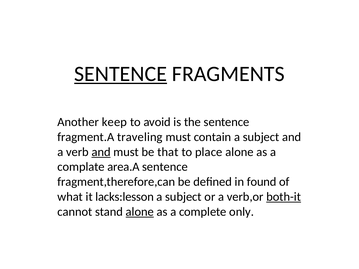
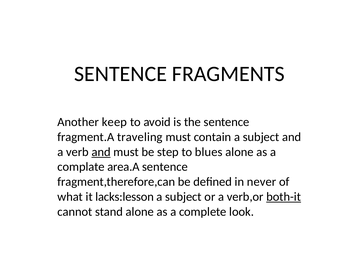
SENTENCE at (121, 74) underline: present -> none
that: that -> step
place: place -> blues
found: found -> never
alone at (140, 212) underline: present -> none
only: only -> look
